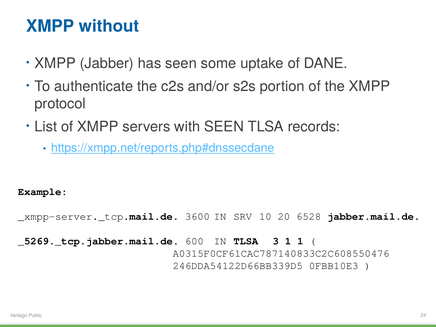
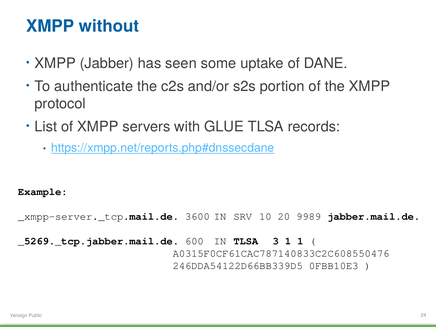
with SEEN: SEEN -> GLUE
6528: 6528 -> 9989
